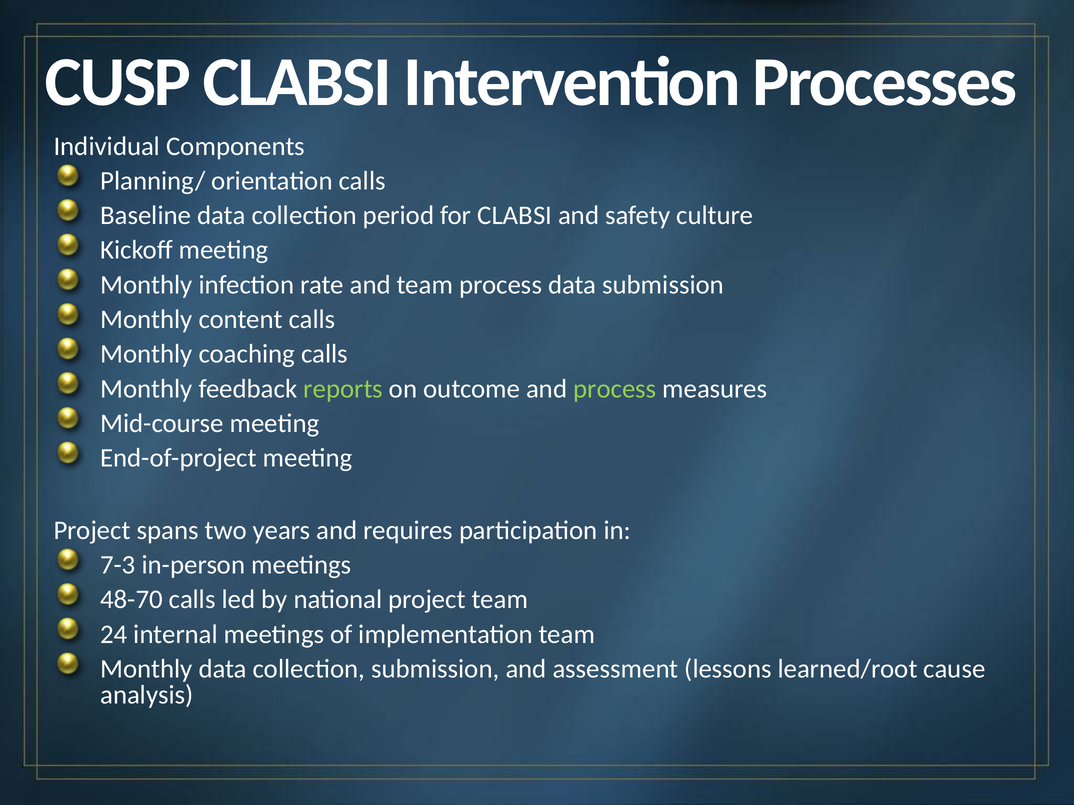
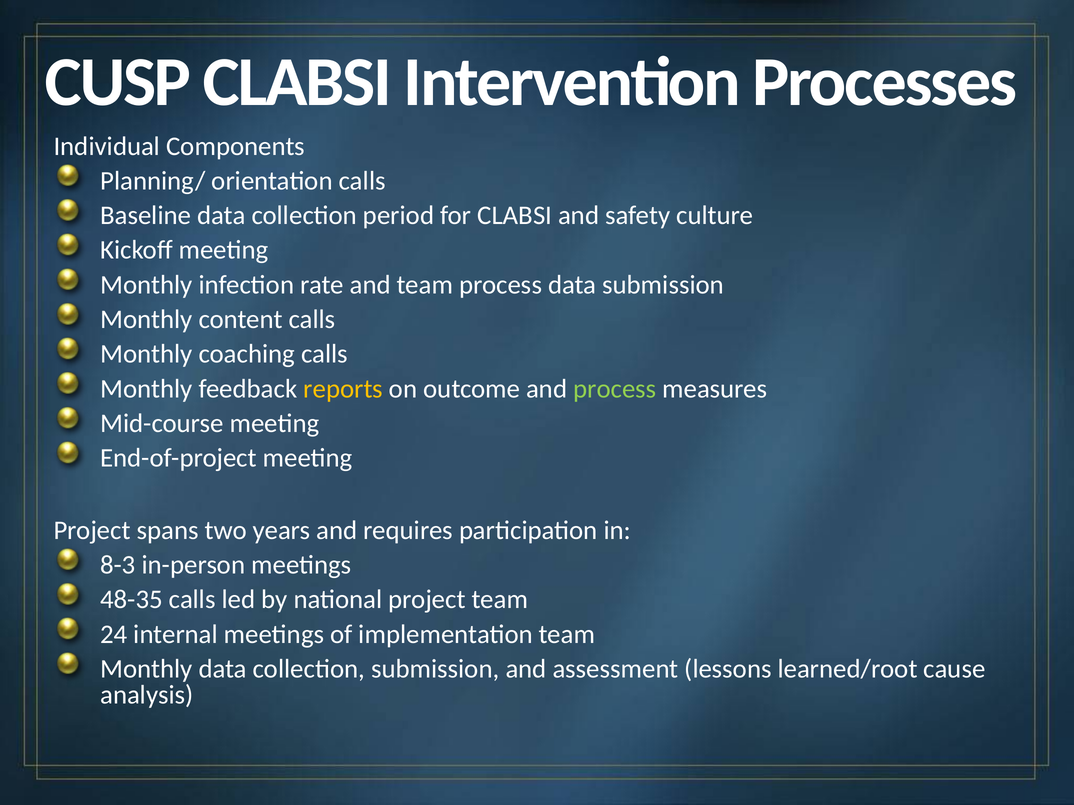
reports colour: light green -> yellow
7-3: 7-3 -> 8-3
48-70: 48-70 -> 48-35
